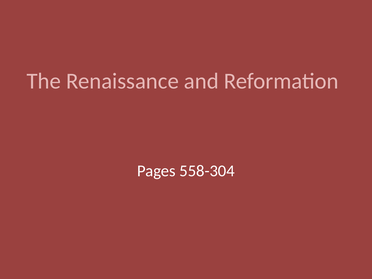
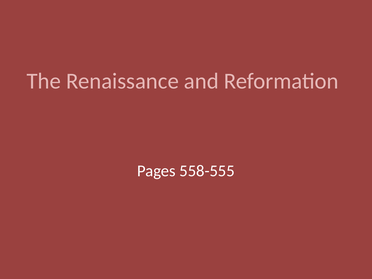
558-304: 558-304 -> 558-555
